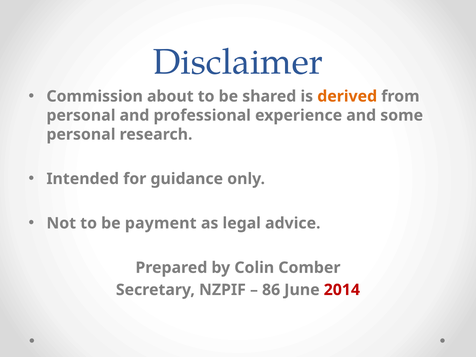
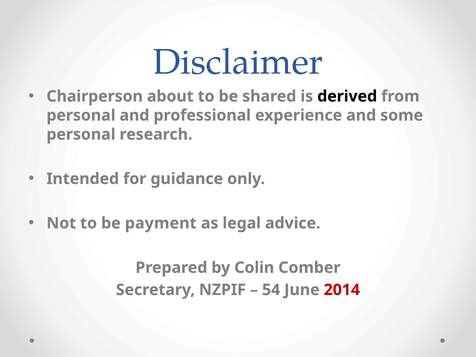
Commission: Commission -> Chairperson
derived colour: orange -> black
86: 86 -> 54
